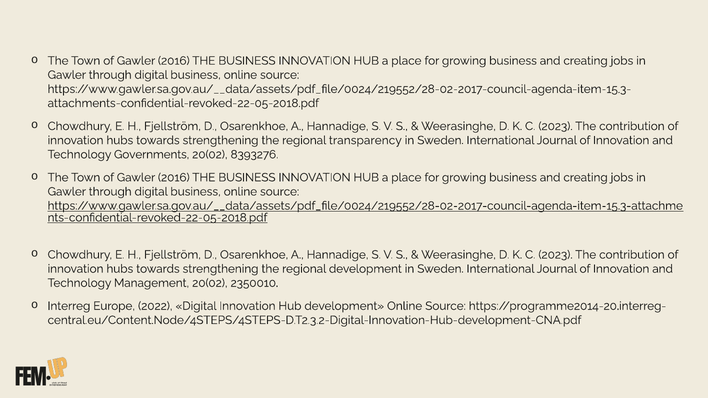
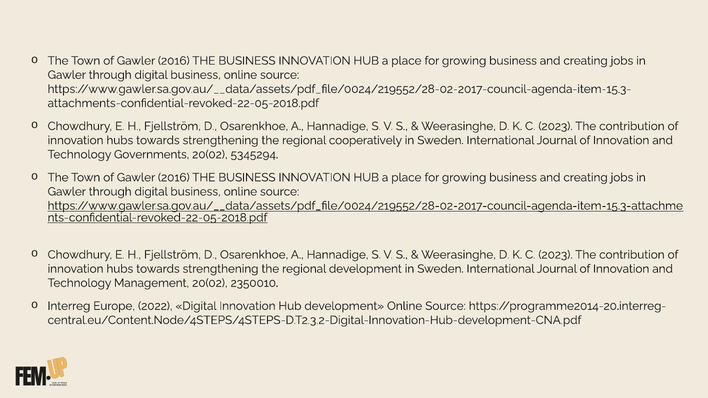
transparency: transparency -> cooperatively
8393276: 8393276 -> 5345294
